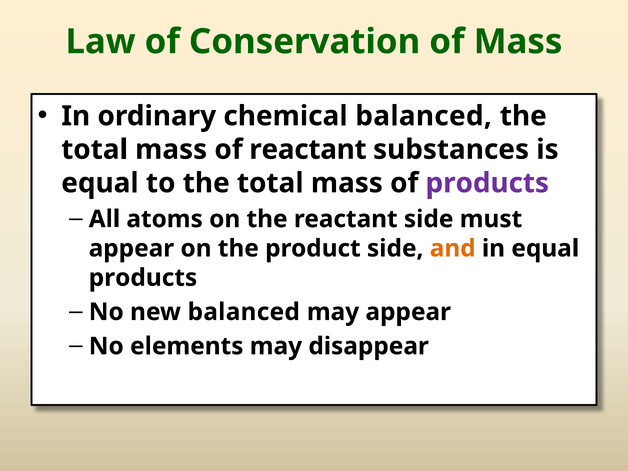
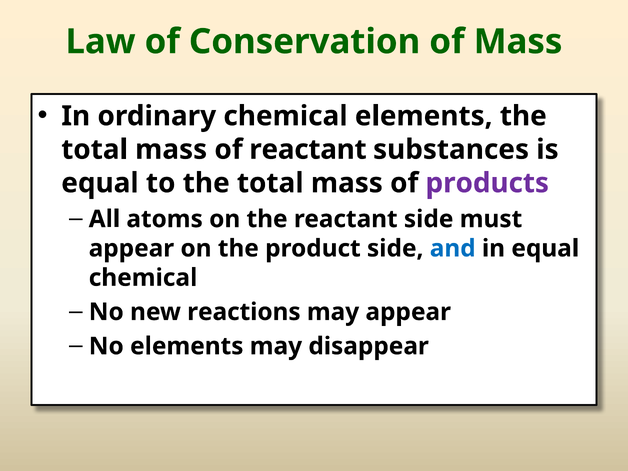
chemical balanced: balanced -> elements
and colour: orange -> blue
products at (143, 278): products -> chemical
new balanced: balanced -> reactions
